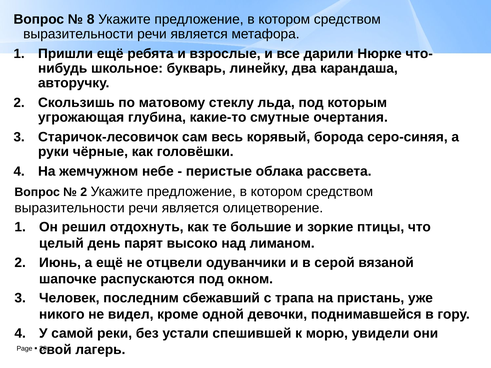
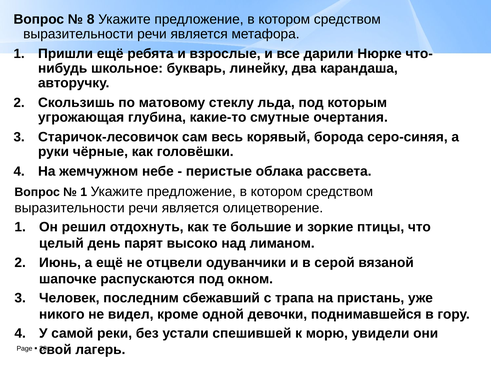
2 at (84, 192): 2 -> 1
